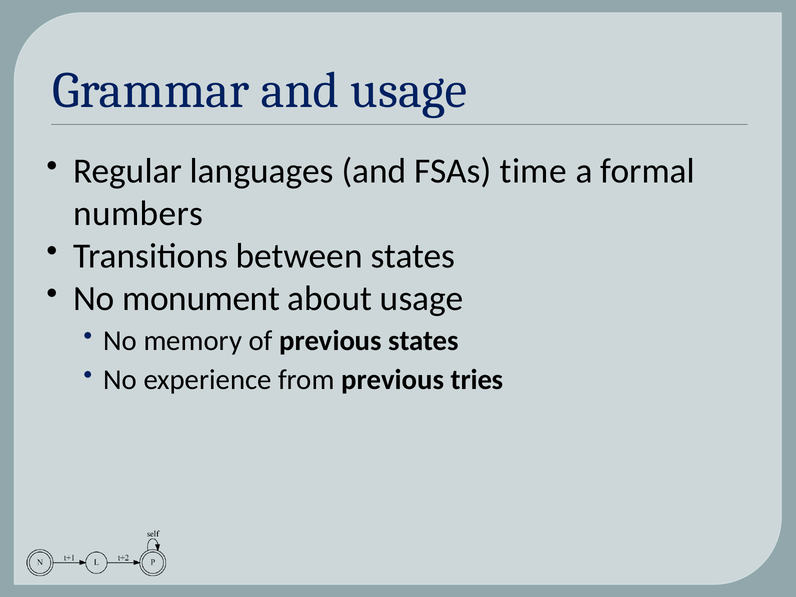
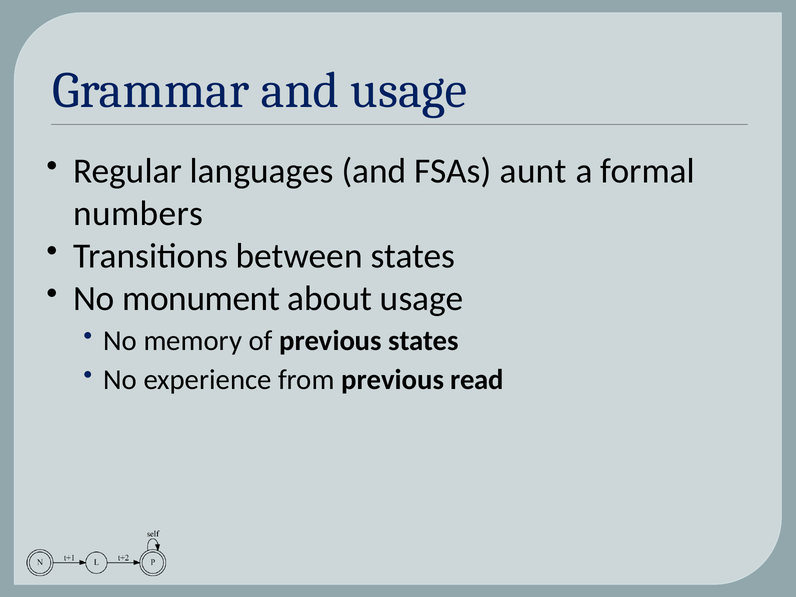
time: time -> aunt
tries: tries -> read
